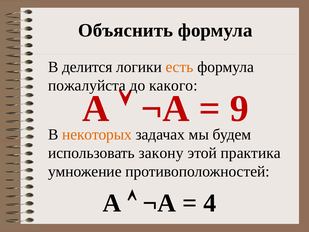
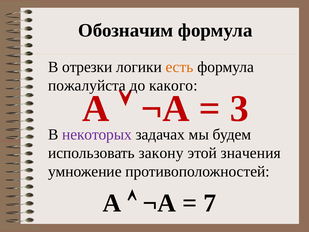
Объяснить: Объяснить -> Обозначим
делится: делится -> отрезки
9: 9 -> 3
некоторых colour: orange -> purple
практика: практика -> значения
4: 4 -> 7
